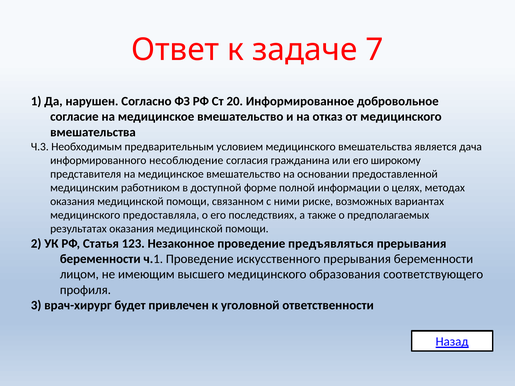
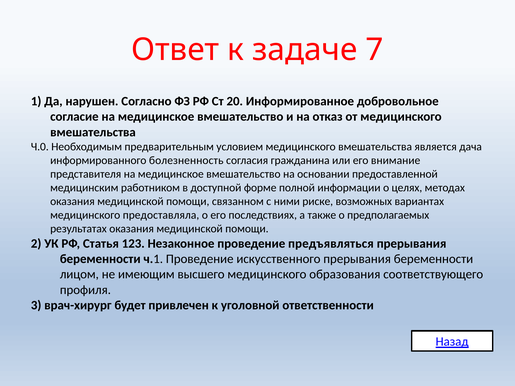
Ч.3: Ч.3 -> Ч.0
несоблюдение: несоблюдение -> болезненность
широкому: широкому -> внимание
